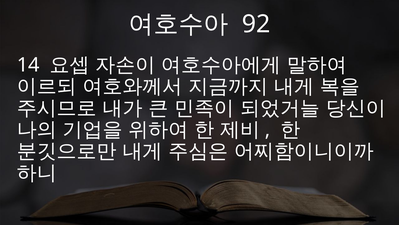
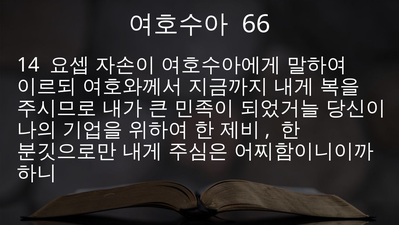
92: 92 -> 66
